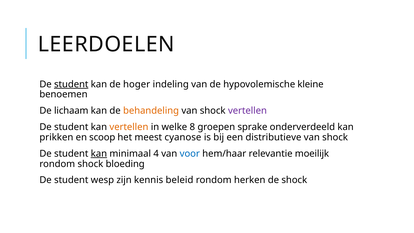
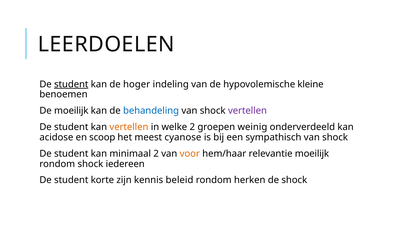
De lichaam: lichaam -> moeilijk
behandeling colour: orange -> blue
welke 8: 8 -> 2
sprake: sprake -> weinig
prikken: prikken -> acidose
distributieve: distributieve -> sympathisch
kan at (99, 154) underline: present -> none
minimaal 4: 4 -> 2
voor colour: blue -> orange
bloeding: bloeding -> iedereen
wesp: wesp -> korte
